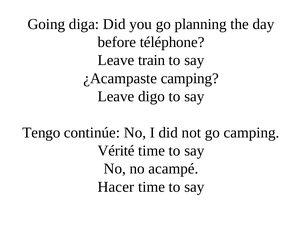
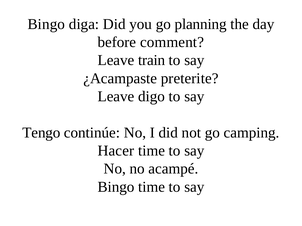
Going at (46, 24): Going -> Bingo
téléphone: téléphone -> comment
¿Acampaste camping: camping -> preterite
Vérité: Vérité -> Hacer
Hacer at (116, 187): Hacer -> Bingo
